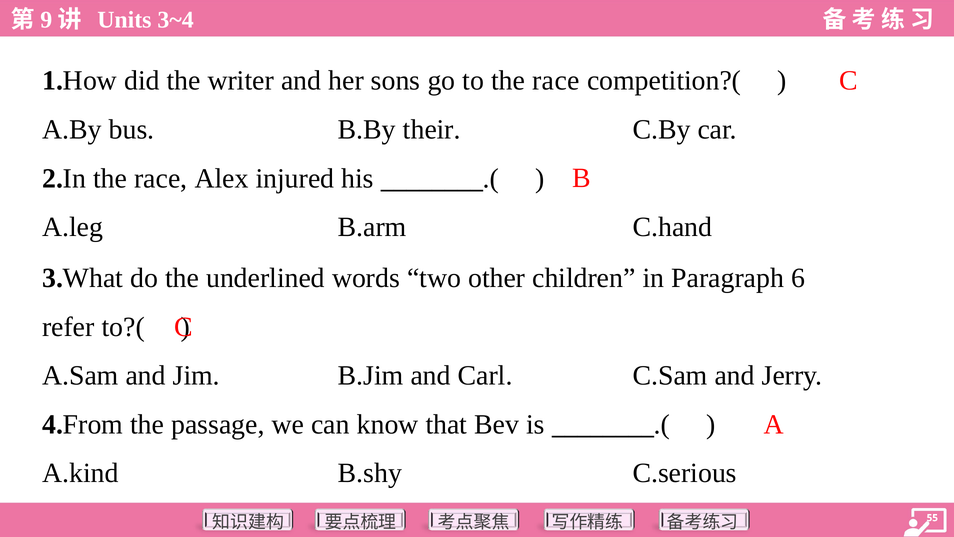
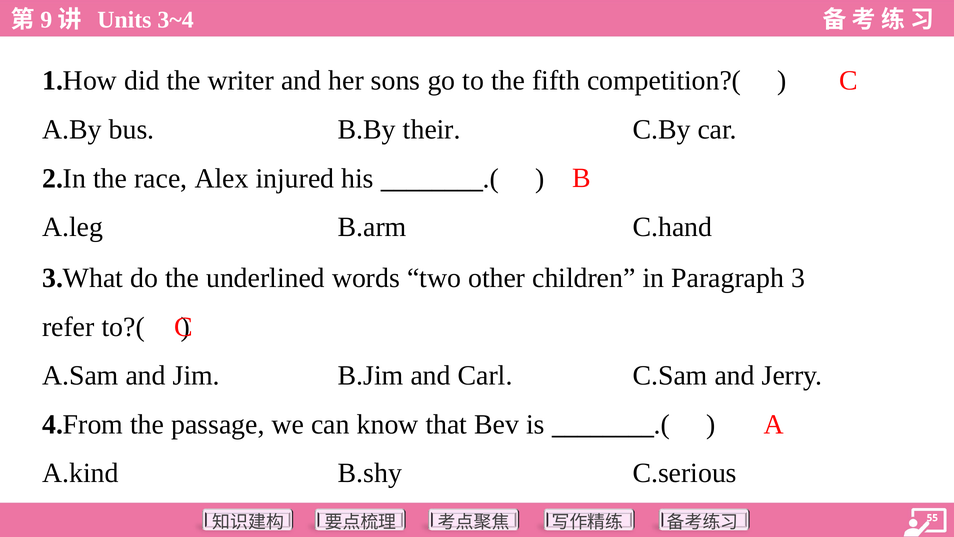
to the race: race -> fifth
6: 6 -> 3
